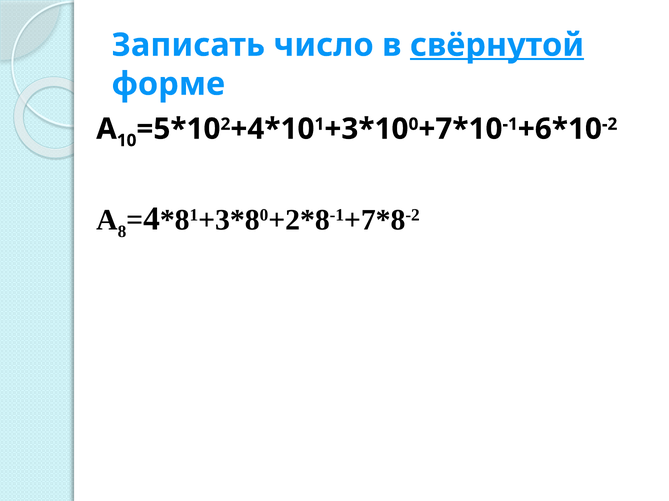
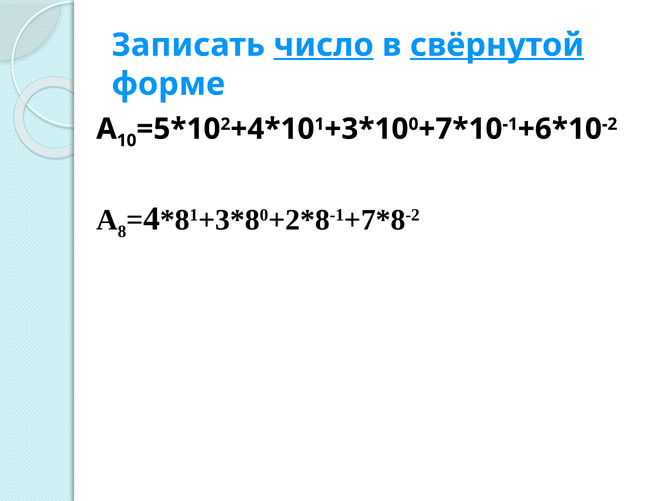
число underline: none -> present
